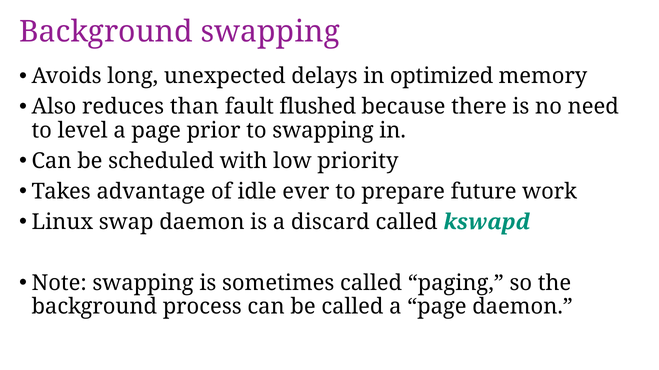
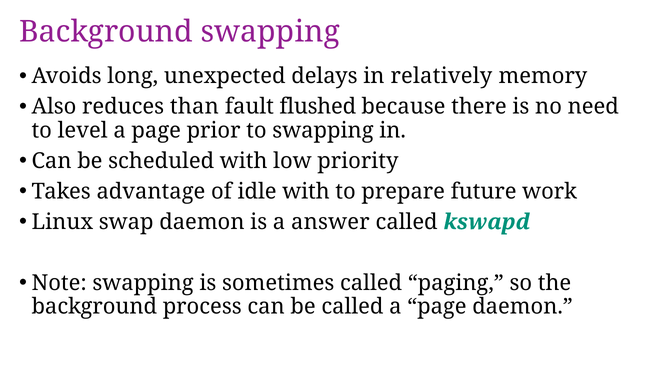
optimized: optimized -> relatively
idle ever: ever -> with
discard: discard -> answer
